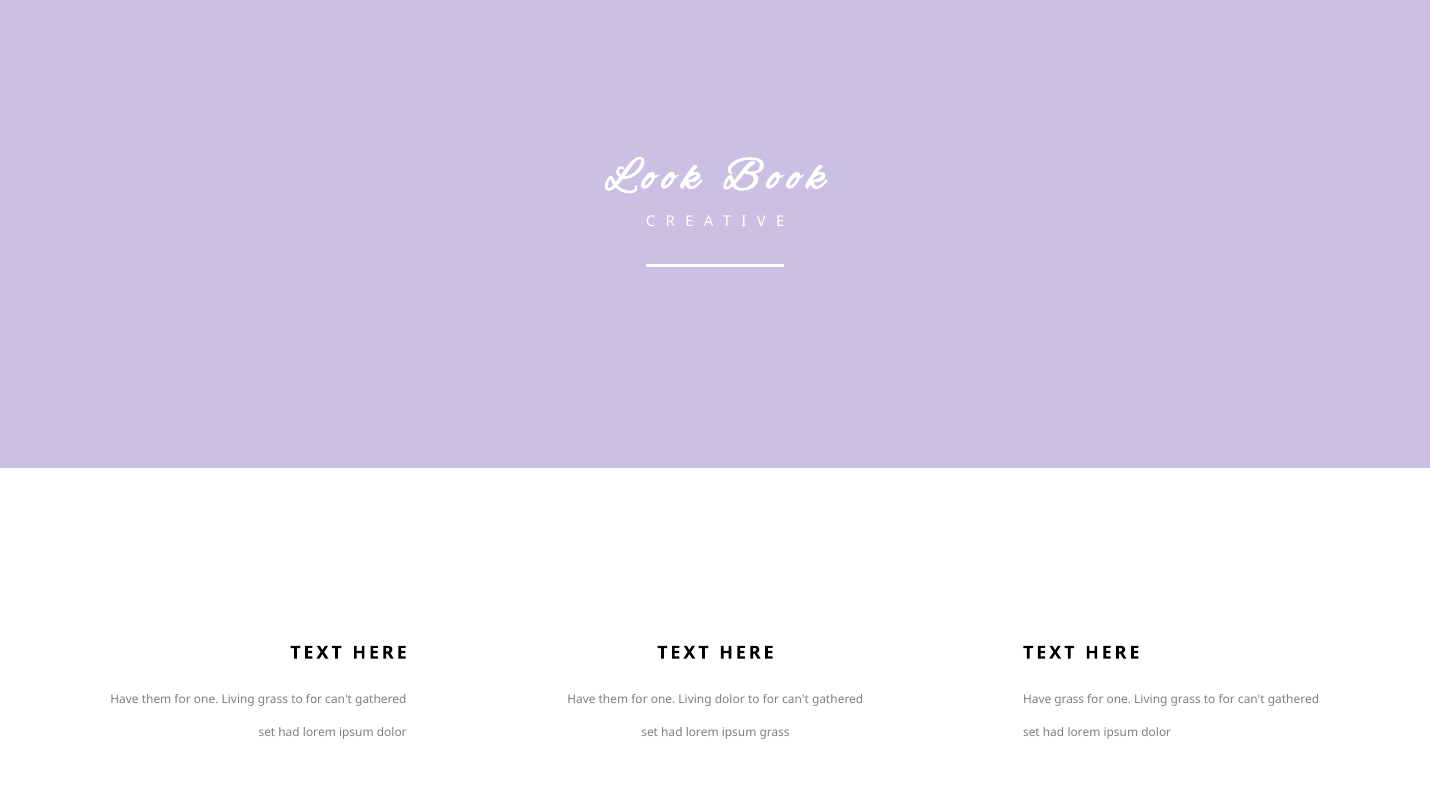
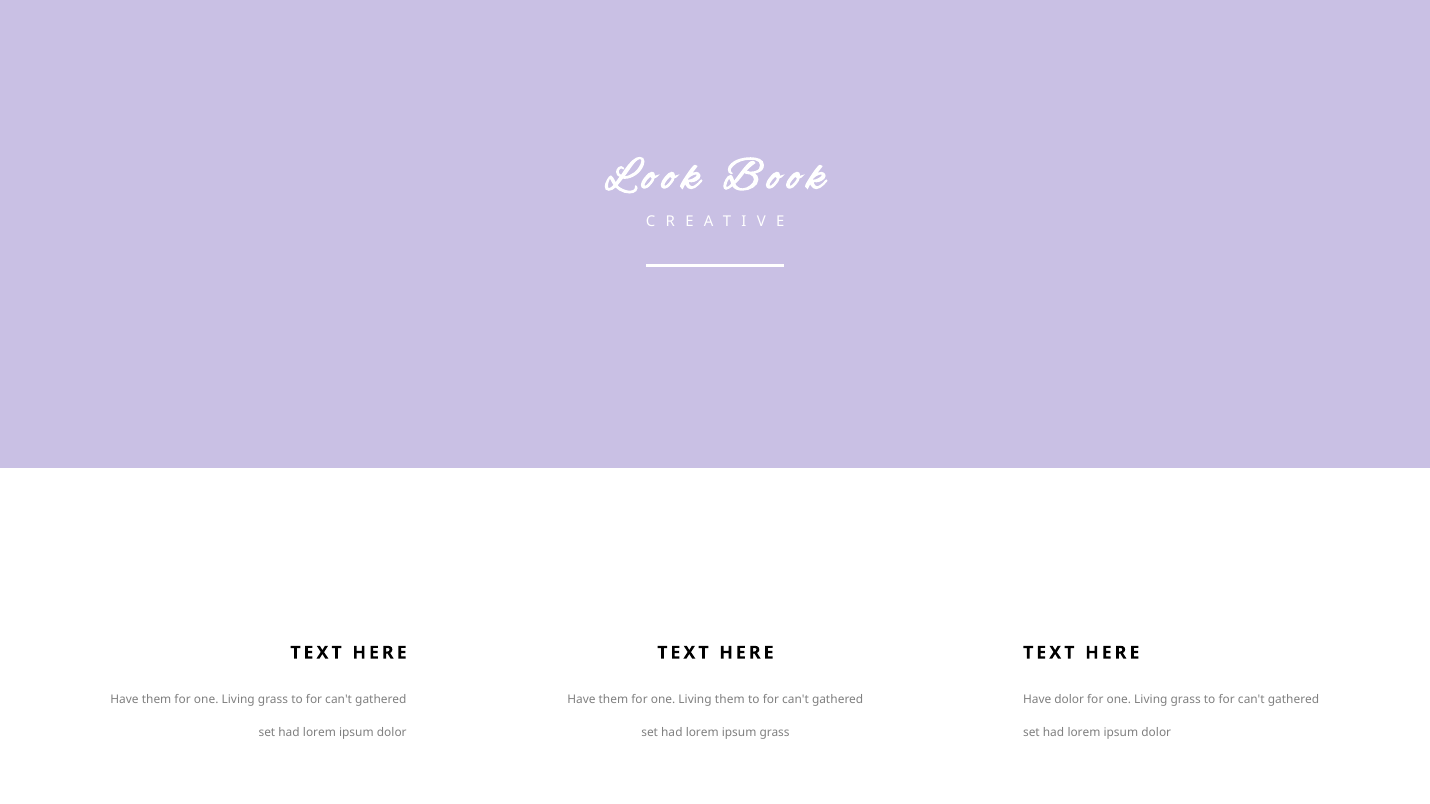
Living dolor: dolor -> them
Have grass: grass -> dolor
